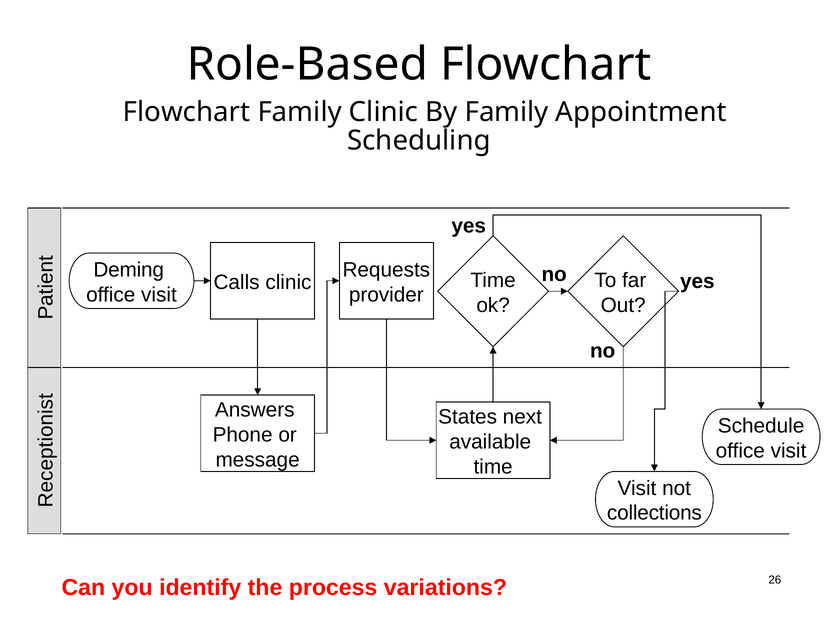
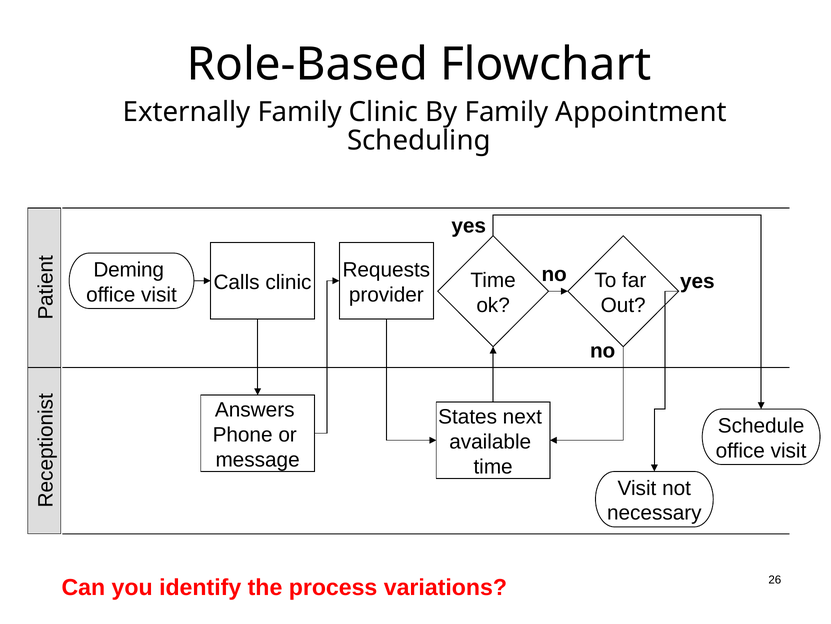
Flowchart at (187, 112): Flowchart -> Externally
collections: collections -> necessary
